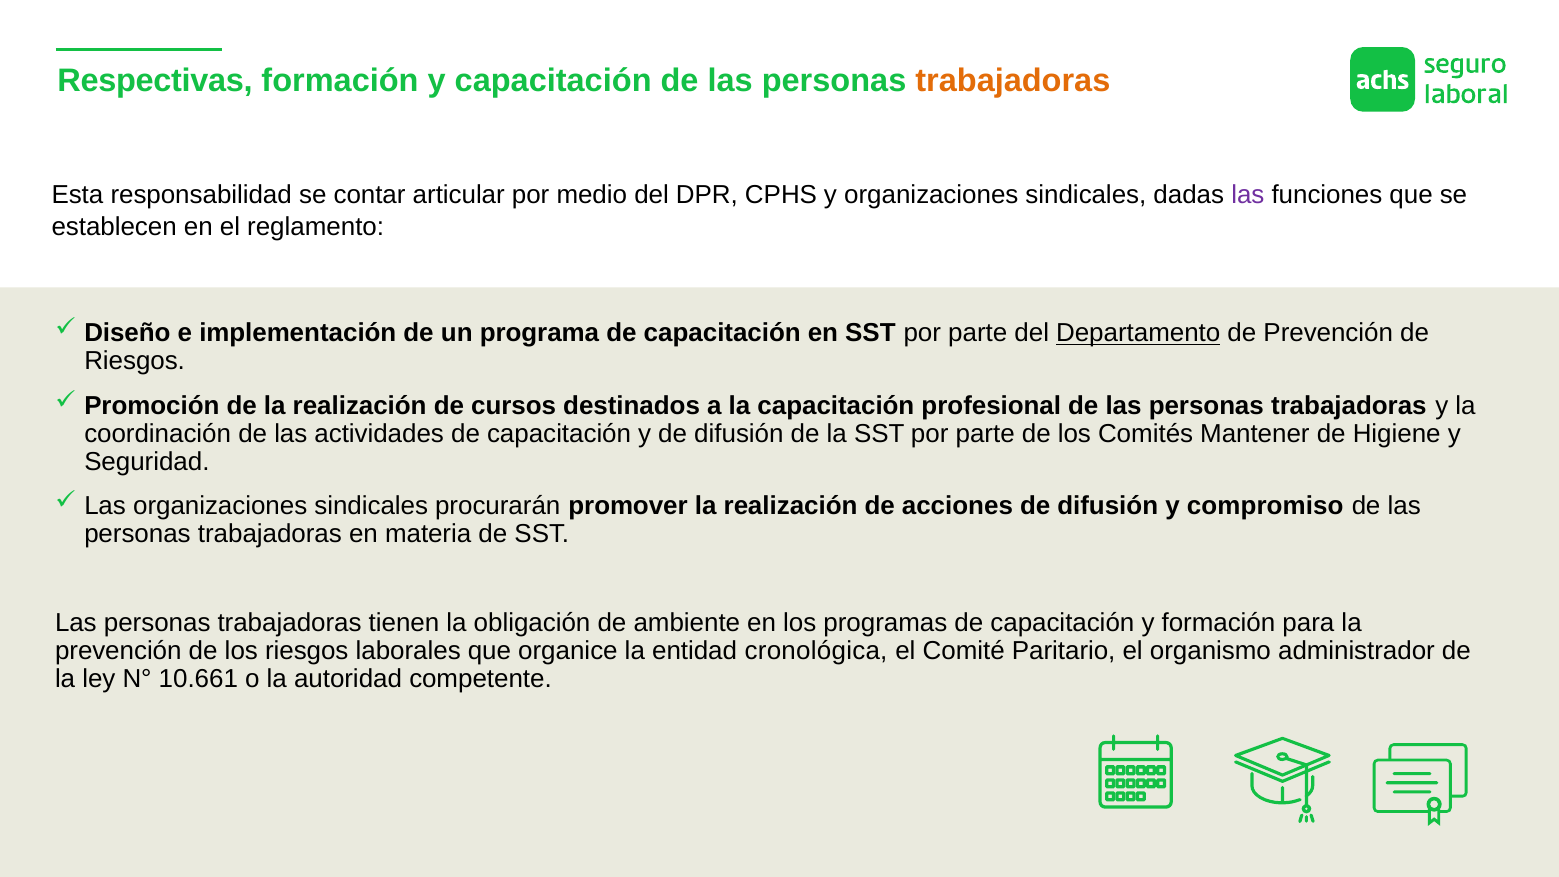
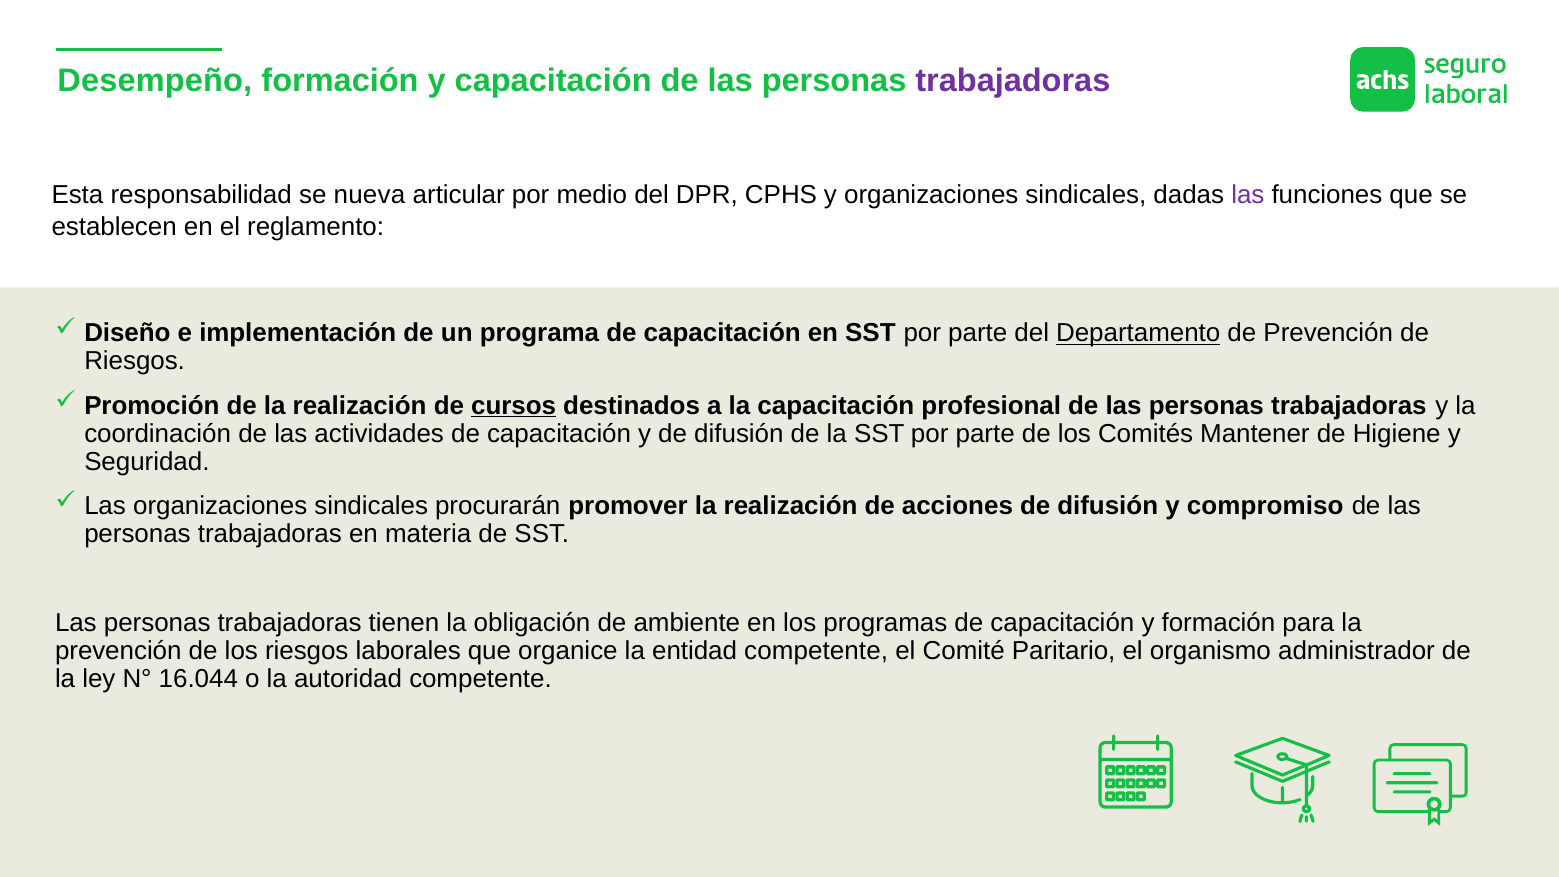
Respectivas: Respectivas -> Desempeño
trabajadoras at (1013, 81) colour: orange -> purple
contar: contar -> nueva
cursos underline: none -> present
entidad cronológica: cronológica -> competente
10.661: 10.661 -> 16.044
